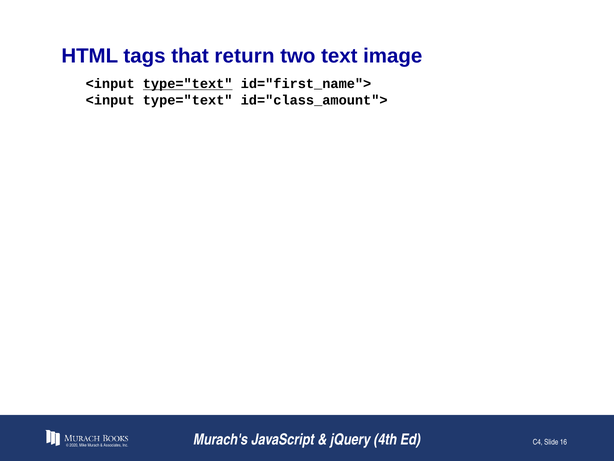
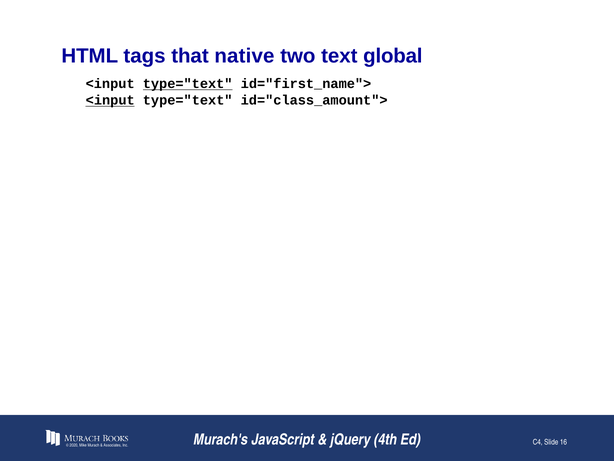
return: return -> native
image: image -> global
<input at (110, 100) underline: none -> present
